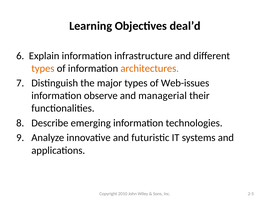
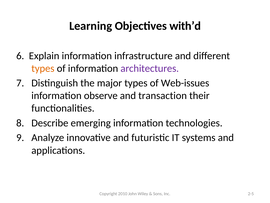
deal’d: deal’d -> with’d
architectures colour: orange -> purple
managerial: managerial -> transaction
